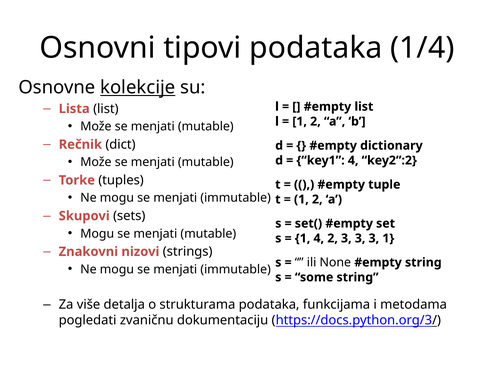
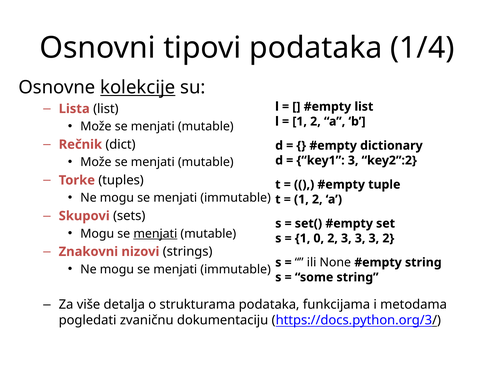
key1 4: 4 -> 3
menjati at (155, 233) underline: none -> present
1 4: 4 -> 0
3 1: 1 -> 2
